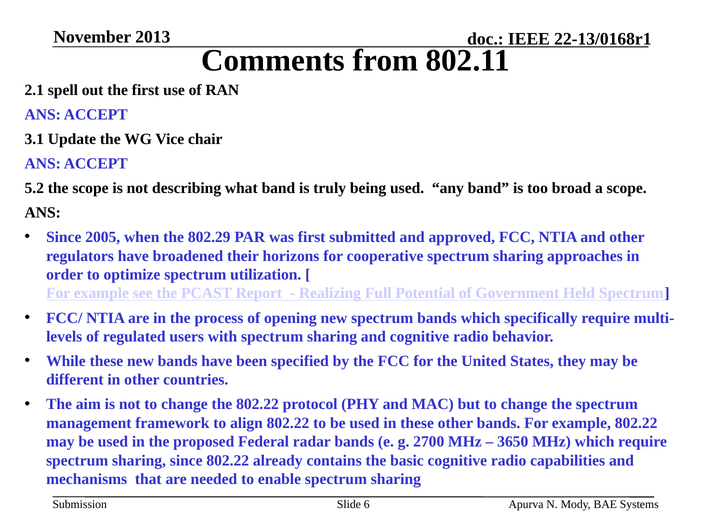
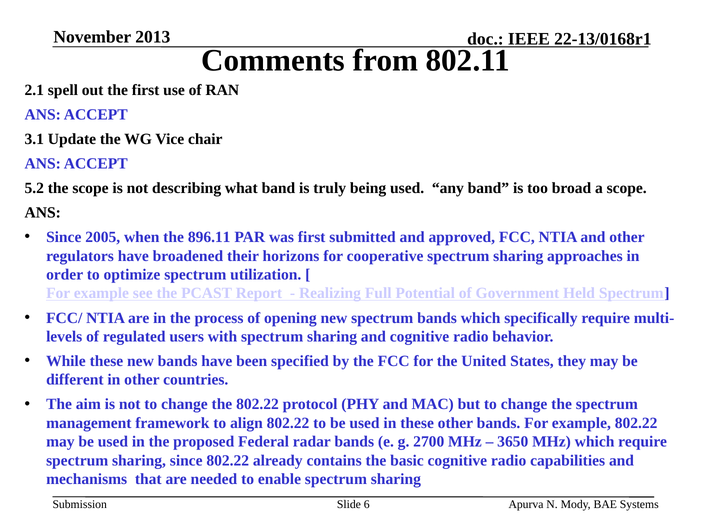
802.29: 802.29 -> 896.11
